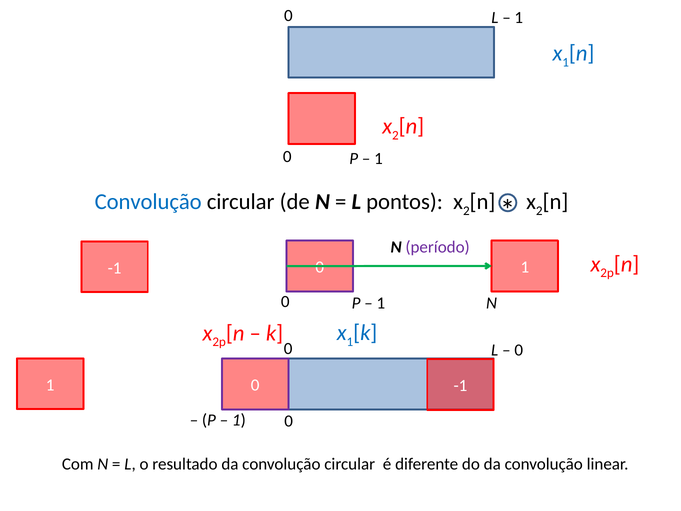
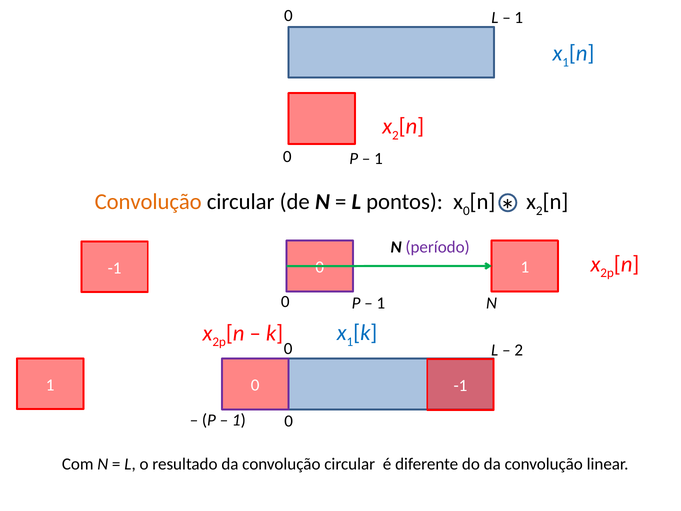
Convolução at (148, 202) colour: blue -> orange
2 at (466, 211): 2 -> 0
0 at (519, 350): 0 -> 2
